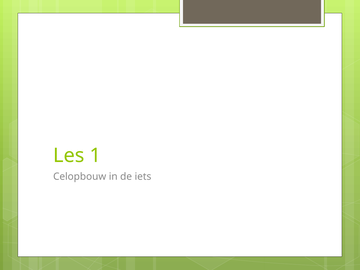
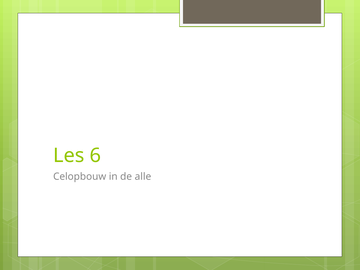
1: 1 -> 6
iets: iets -> alle
